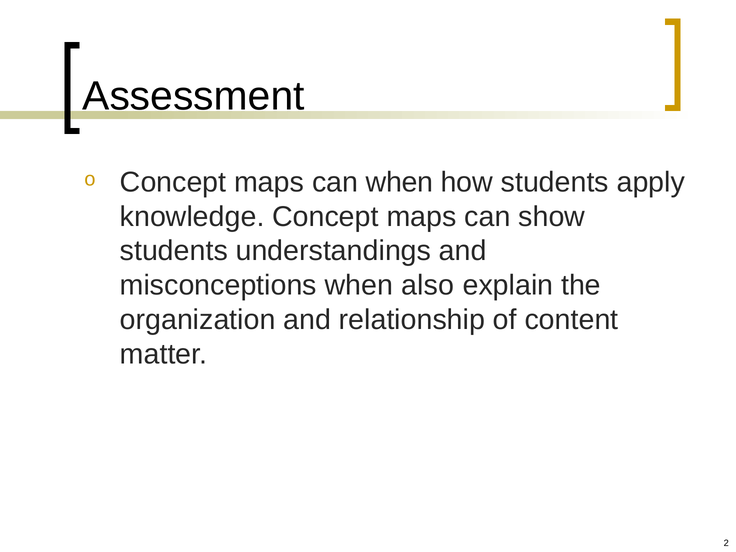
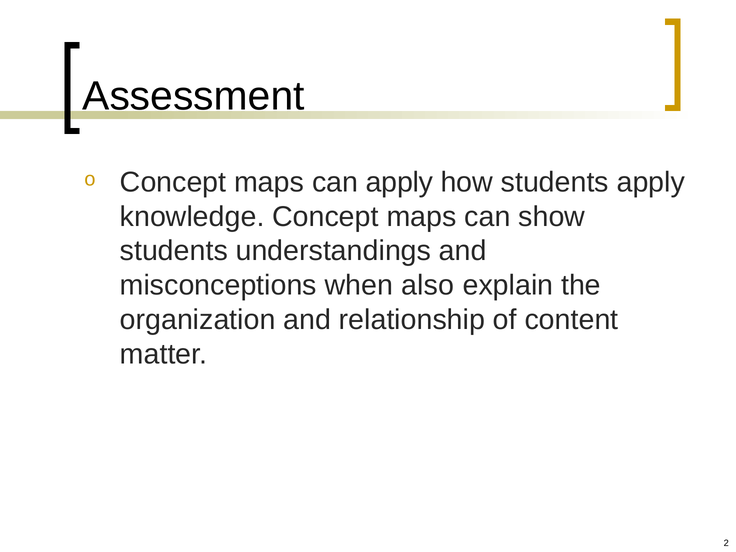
can when: when -> apply
